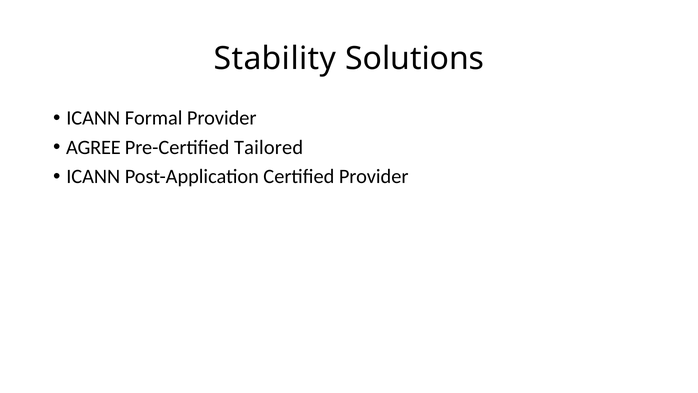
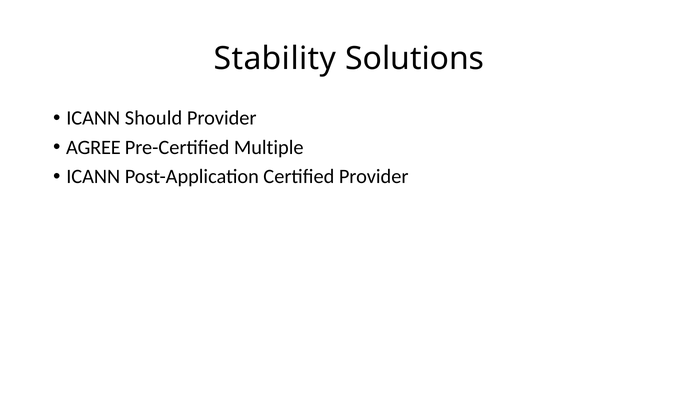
Formal: Formal -> Should
Tailored: Tailored -> Multiple
